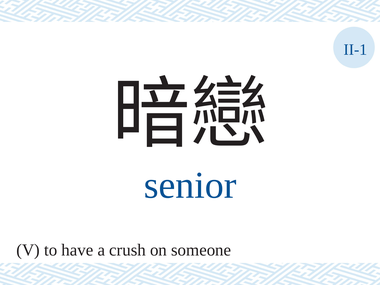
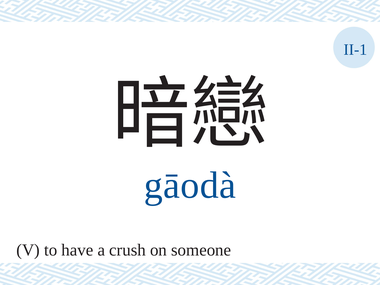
senior: senior -> gāodà
